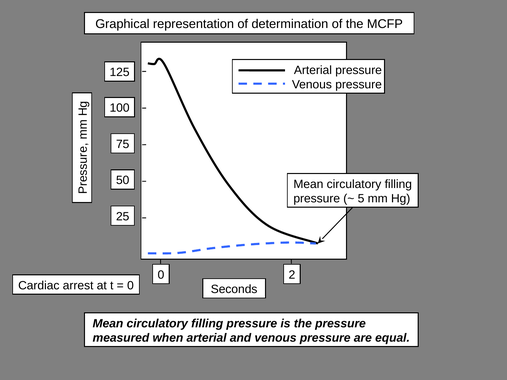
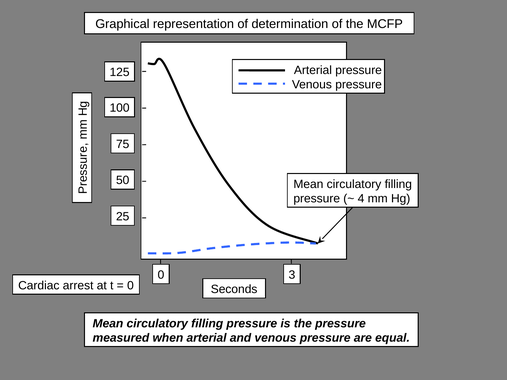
5: 5 -> 4
2: 2 -> 3
